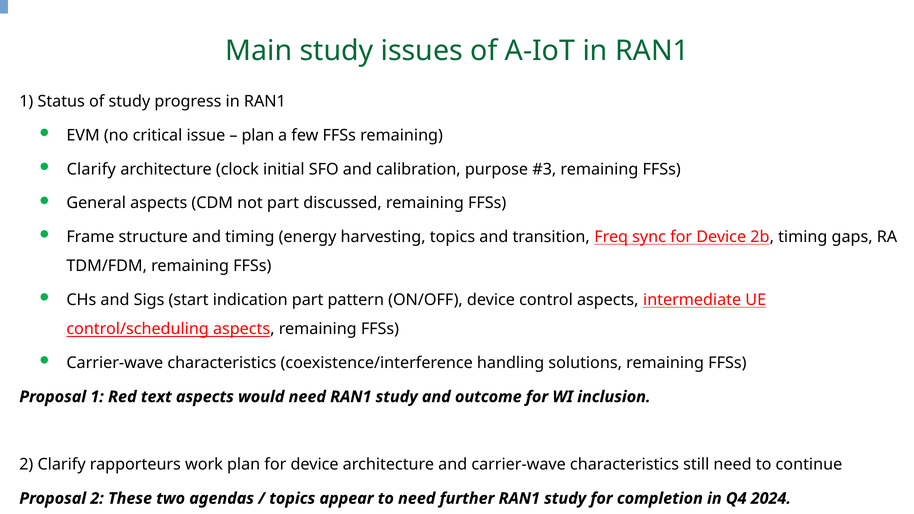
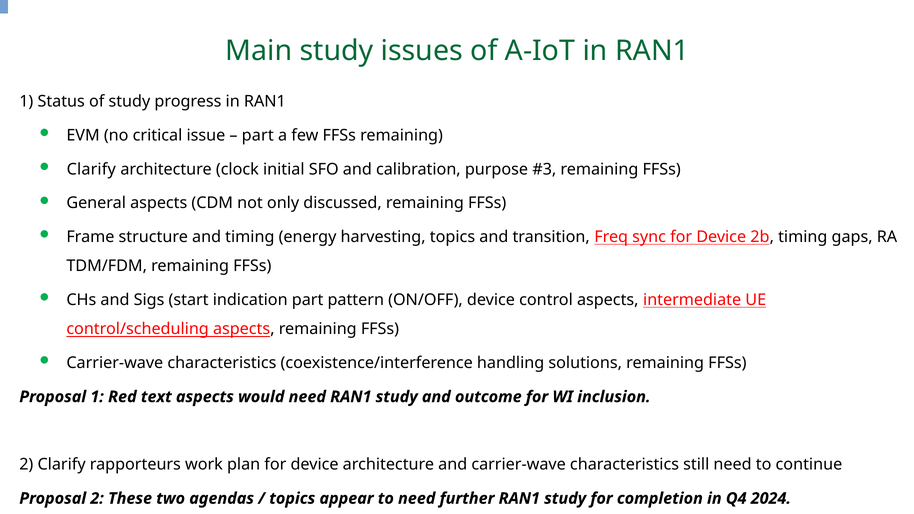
plan at (258, 135): plan -> part
not part: part -> only
